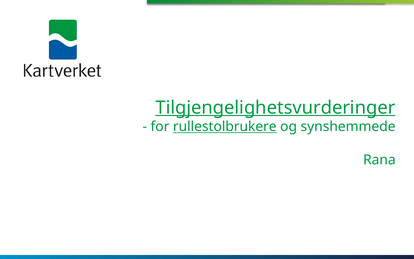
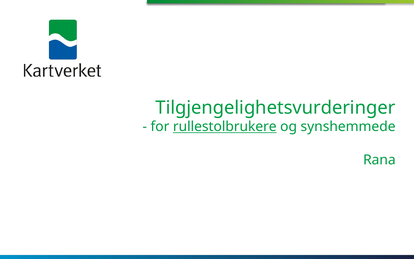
Tilgjengelighetsvurderinger underline: present -> none
